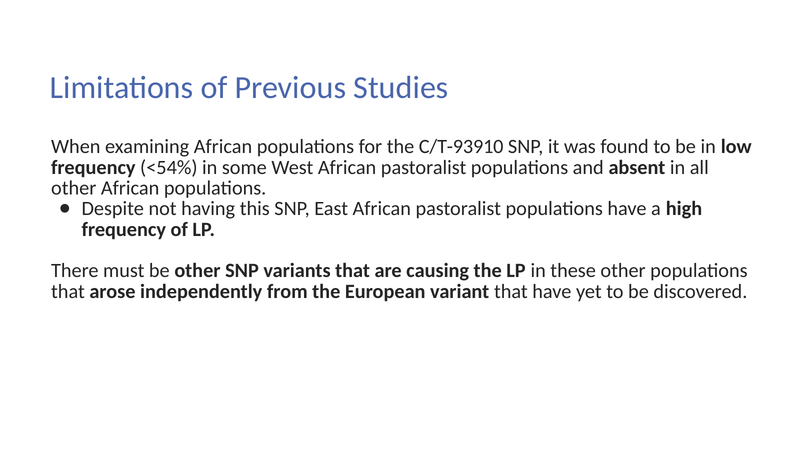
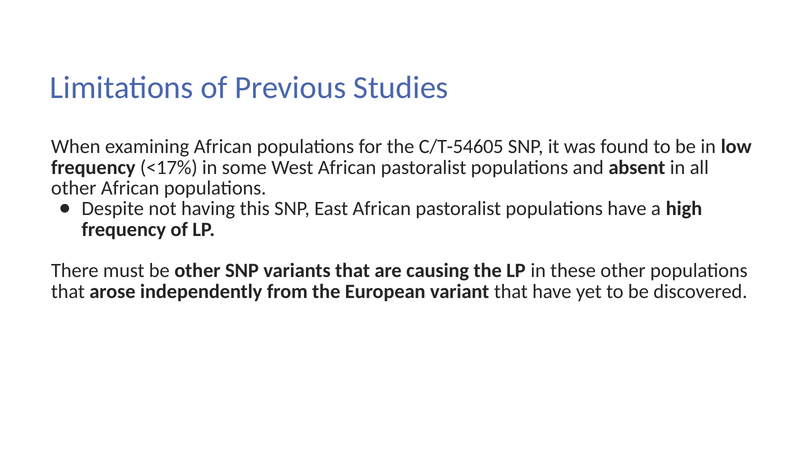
C/T-93910: C/T-93910 -> C/T-54605
<54%: <54% -> <17%
